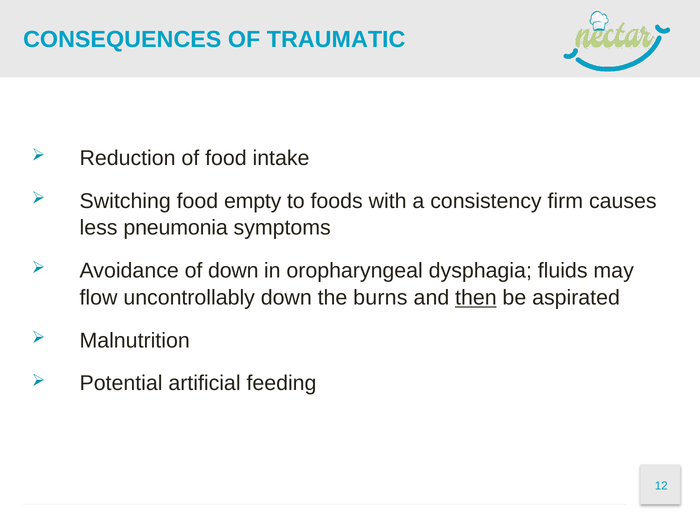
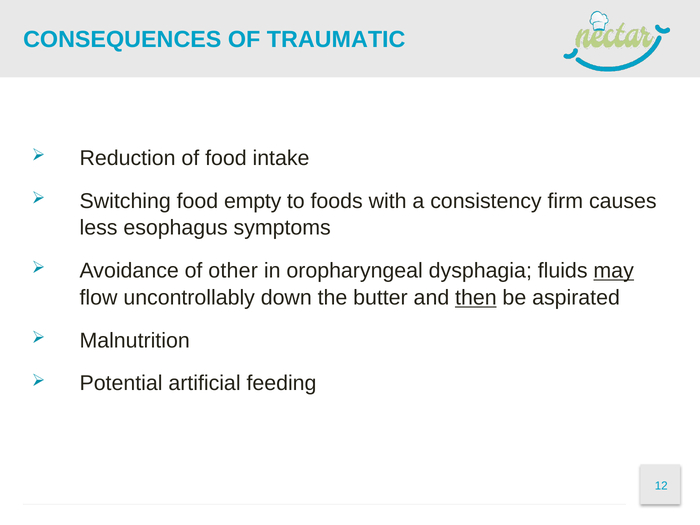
pneumonia: pneumonia -> esophagus
of down: down -> other
may underline: none -> present
burns: burns -> butter
